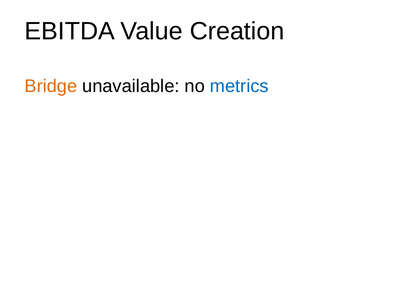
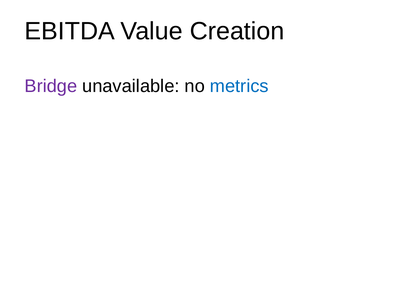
Bridge colour: orange -> purple
